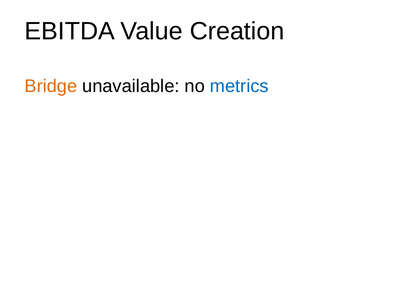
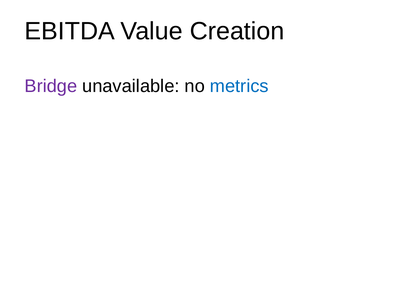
Bridge colour: orange -> purple
